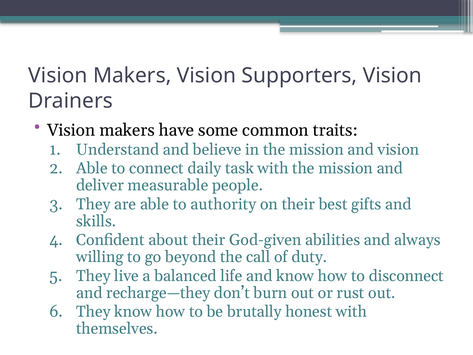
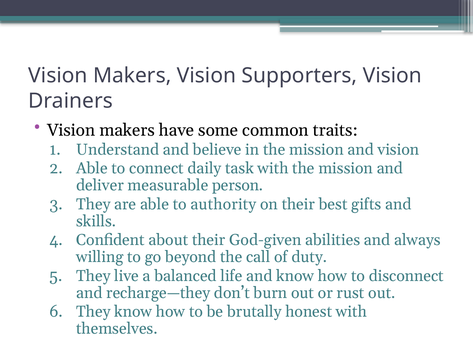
people: people -> person
